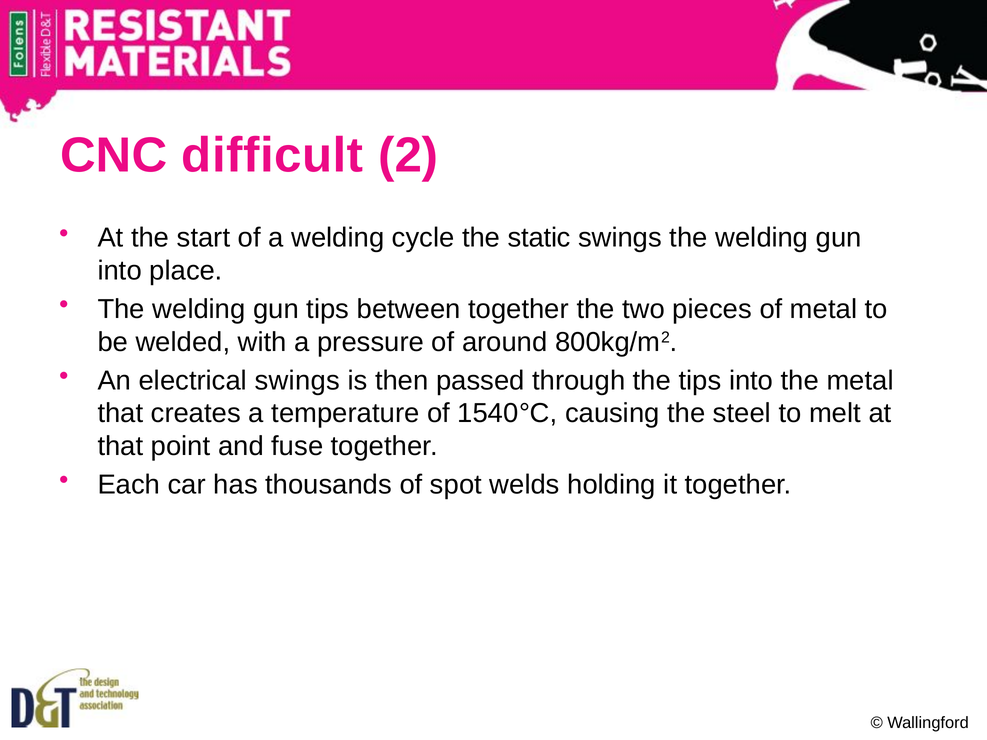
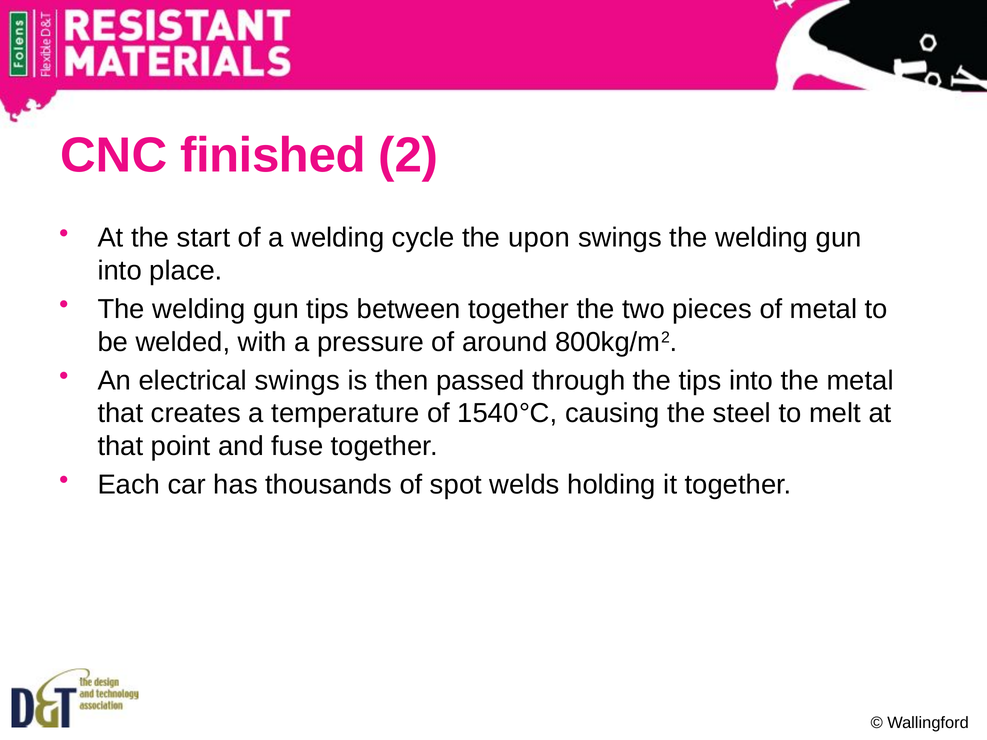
difficult: difficult -> finished
static: static -> upon
